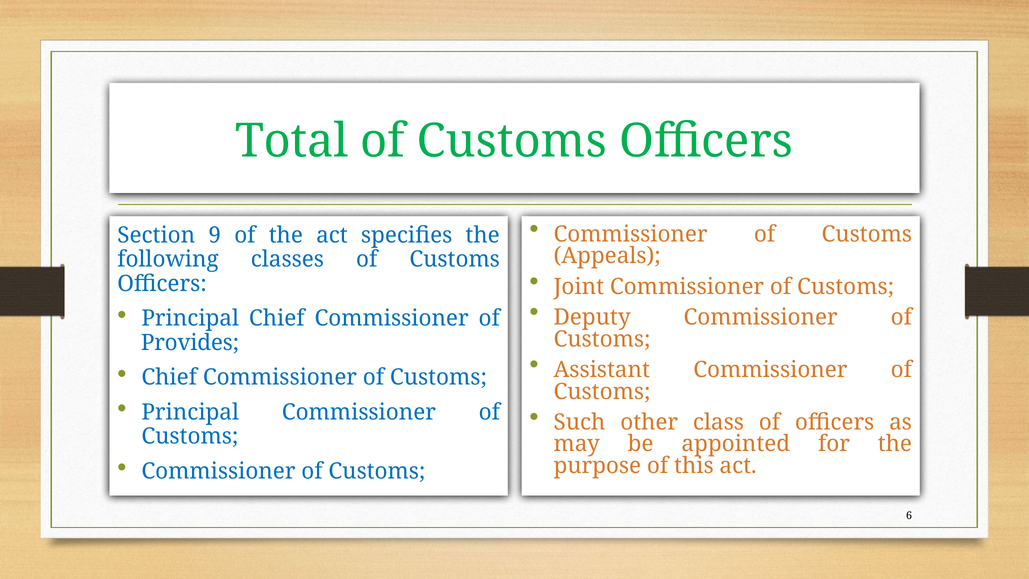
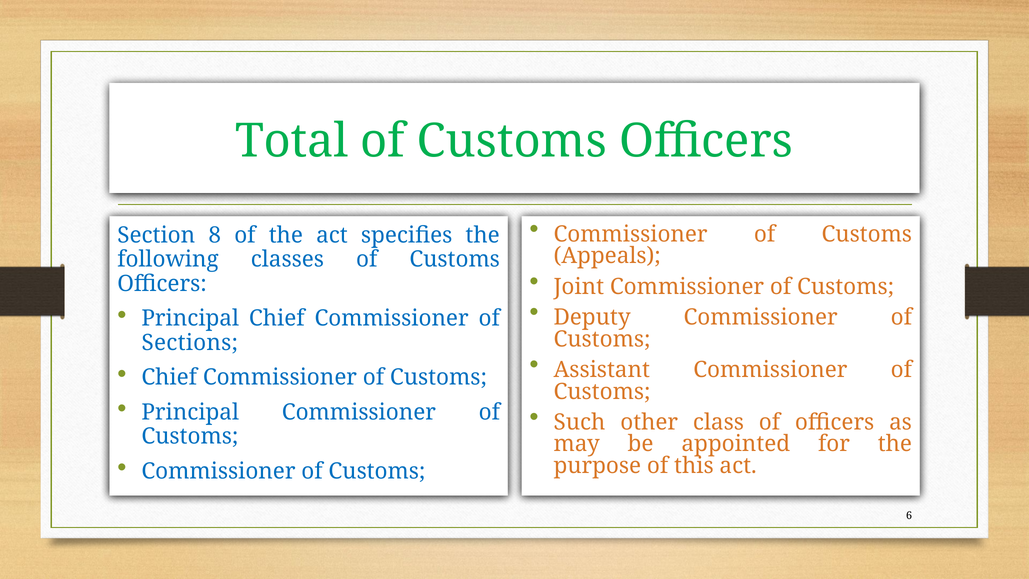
9: 9 -> 8
Provides: Provides -> Sections
